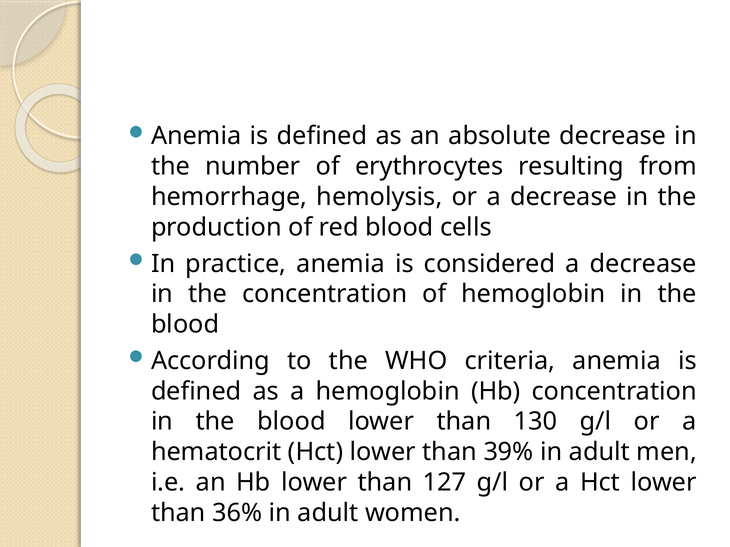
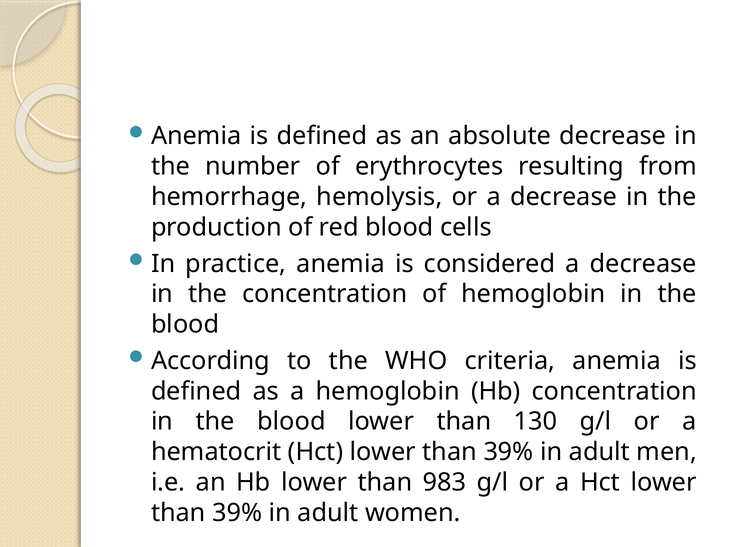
127: 127 -> 983
36% at (237, 513): 36% -> 39%
